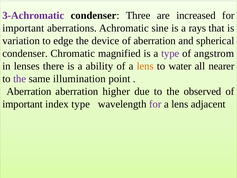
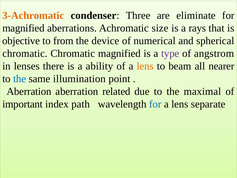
3-Achromatic colour: purple -> orange
increased: increased -> eliminate
important at (23, 28): important -> magnified
sine: sine -> size
variation: variation -> objective
edge: edge -> from
of aberration: aberration -> numerical
condenser at (25, 53): condenser -> chromatic
water: water -> beam
the at (20, 79) colour: purple -> blue
higher: higher -> related
observed: observed -> maximal
index type: type -> path
for at (155, 104) colour: purple -> blue
adjacent: adjacent -> separate
